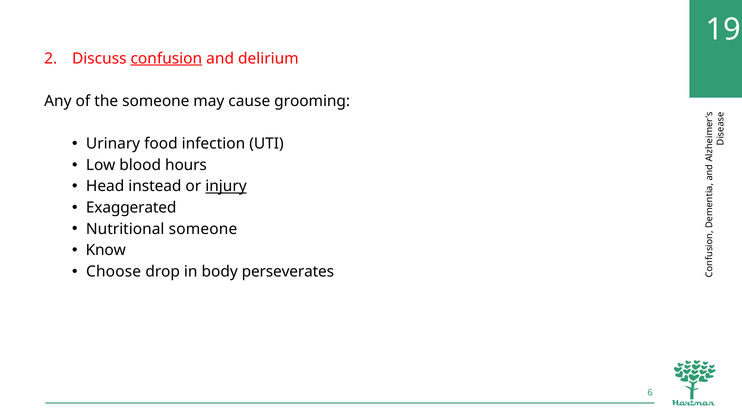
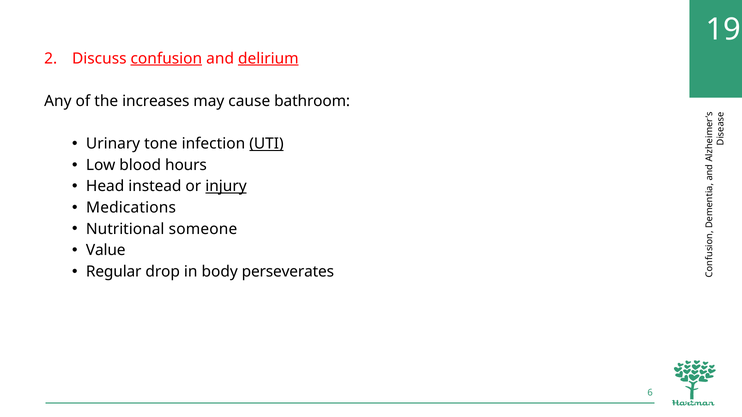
delirium underline: none -> present
the someone: someone -> increases
grooming: grooming -> bathroom
food: food -> tone
UTI underline: none -> present
Exaggerated: Exaggerated -> Medications
Know: Know -> Value
Choose: Choose -> Regular
